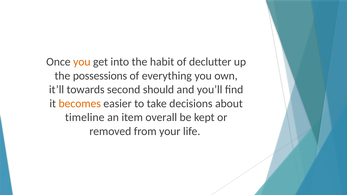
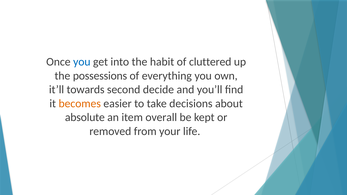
you at (82, 62) colour: orange -> blue
declutter: declutter -> cluttered
should: should -> decide
timeline: timeline -> absolute
